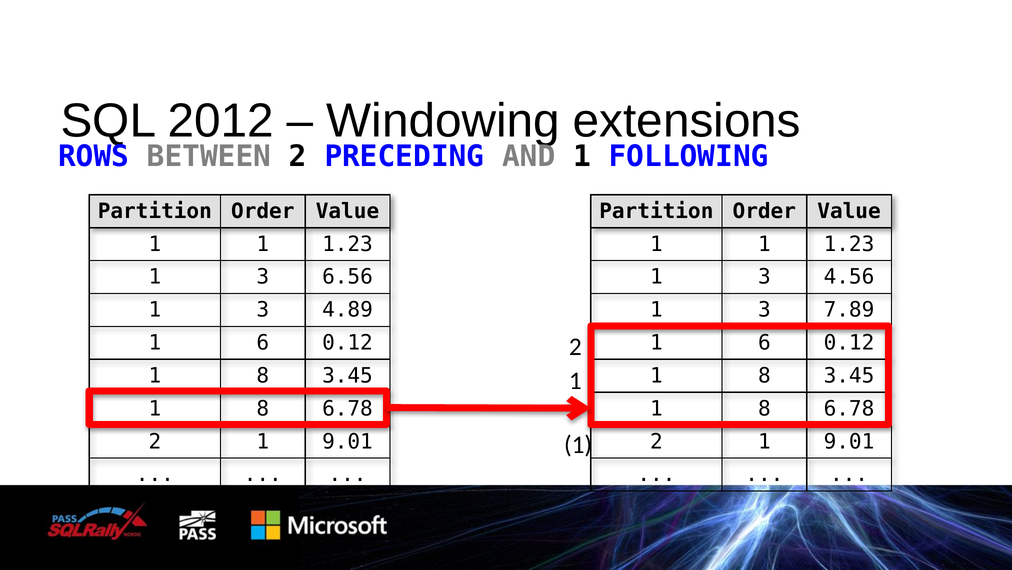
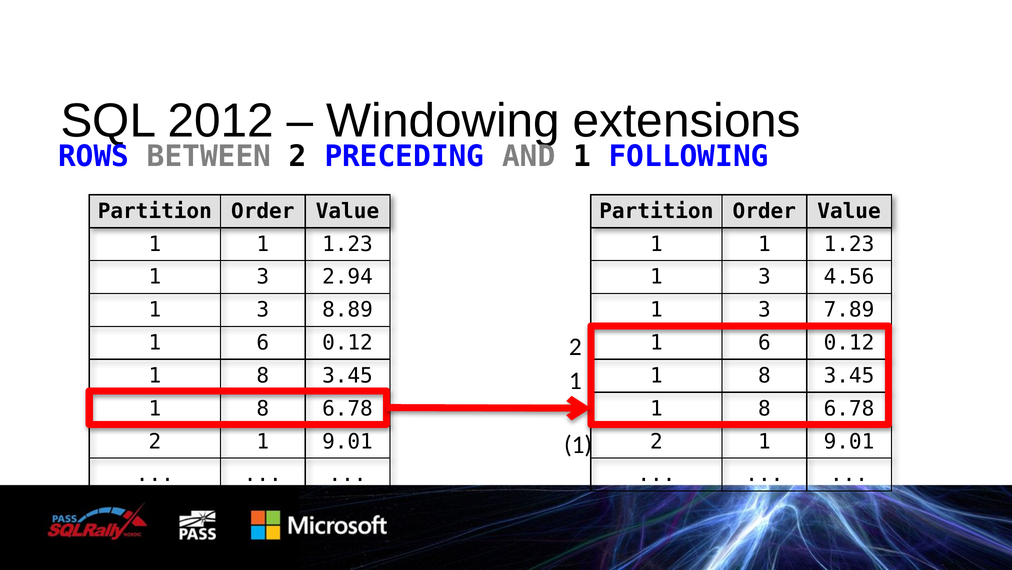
6.56: 6.56 -> 2.94
4.89: 4.89 -> 8.89
